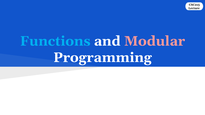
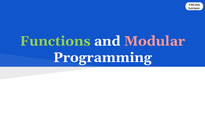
Functions colour: light blue -> light green
